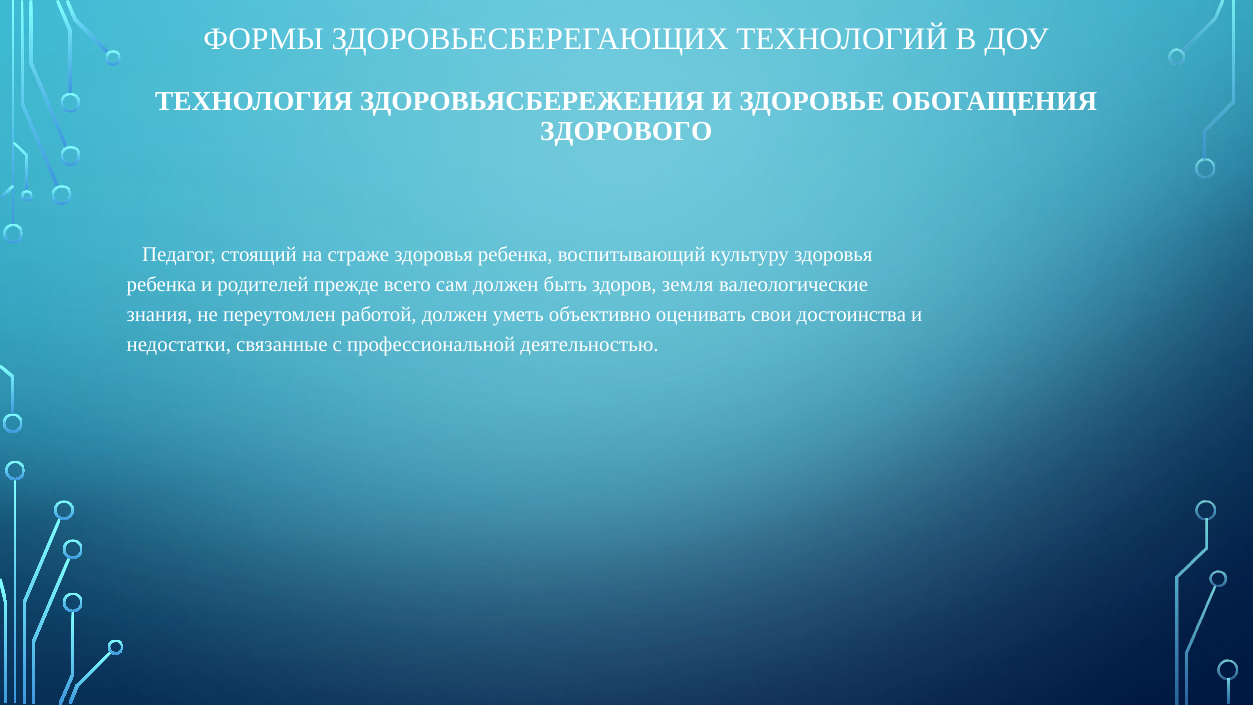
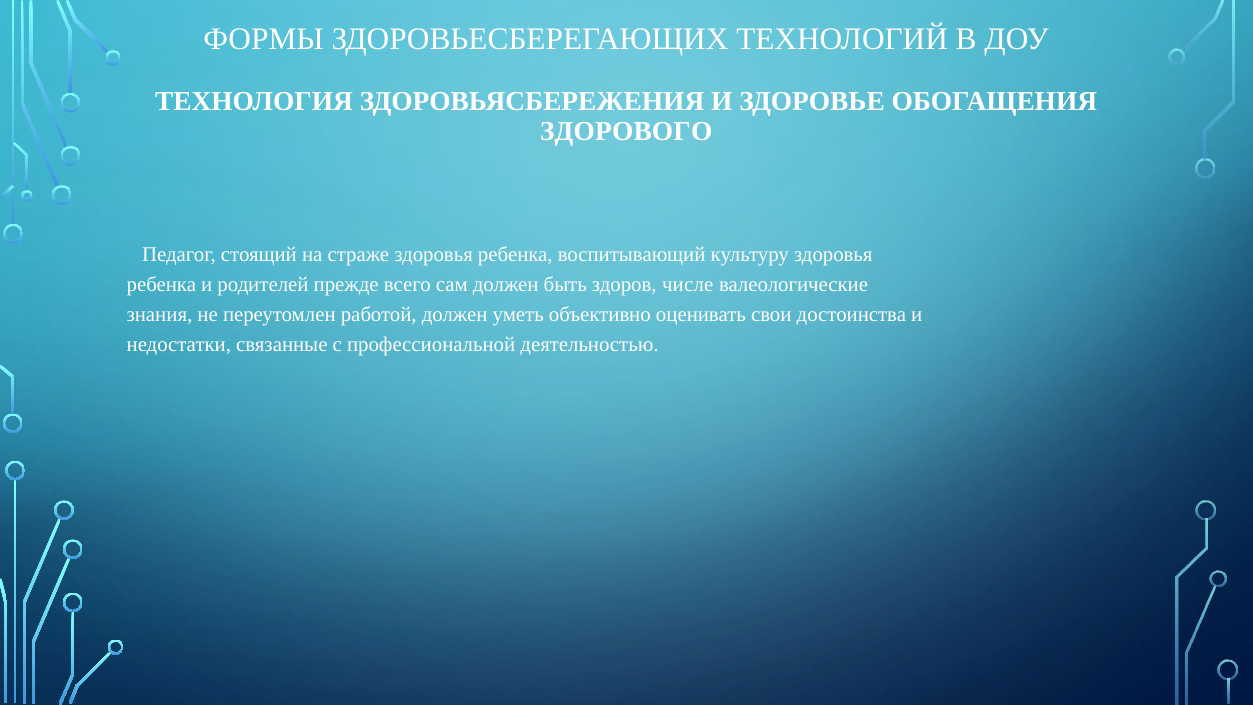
земля: земля -> числе
